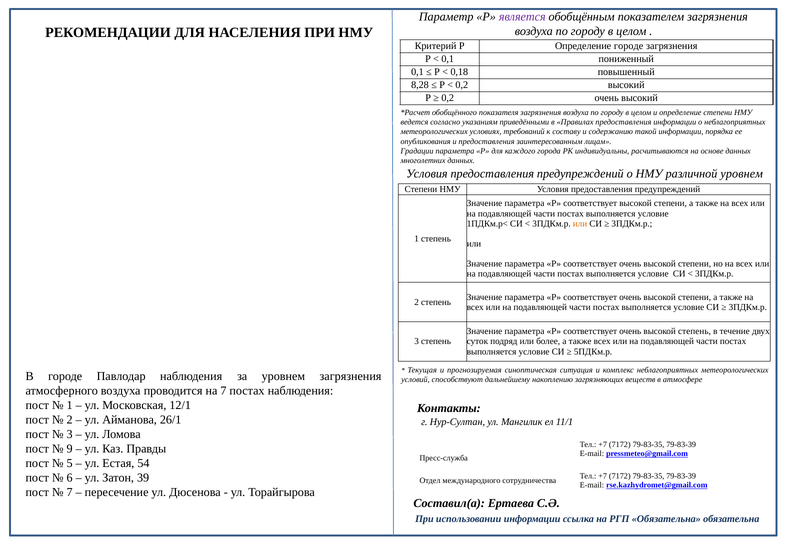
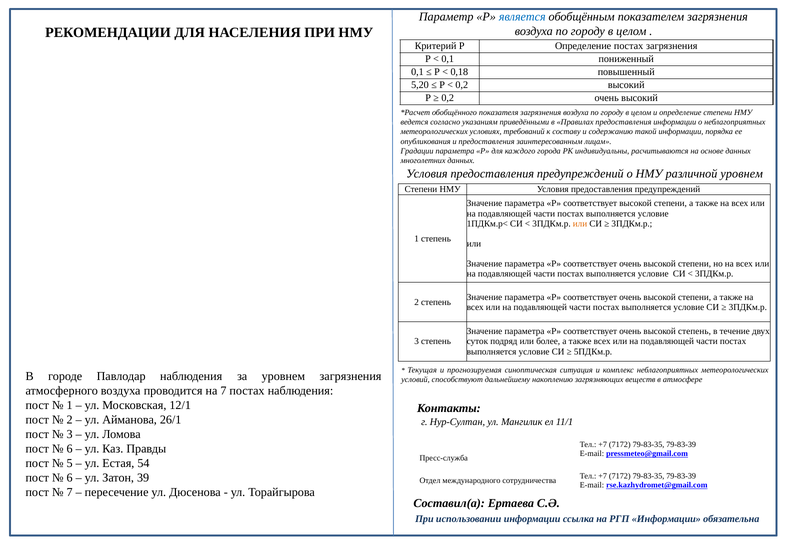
является colour: purple -> blue
Определение городе: городе -> постах
8,28: 8,28 -> 5,20
9 at (70, 449): 9 -> 6
РГП Обязательна: Обязательна -> Информации
